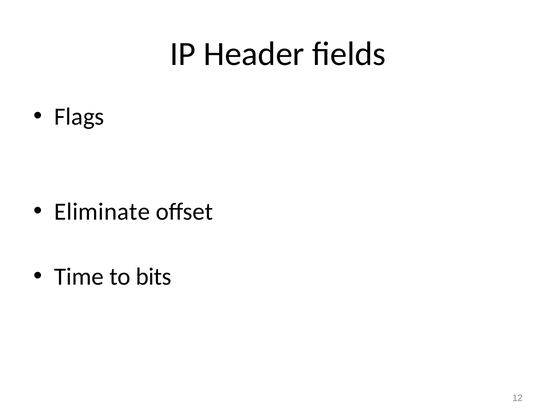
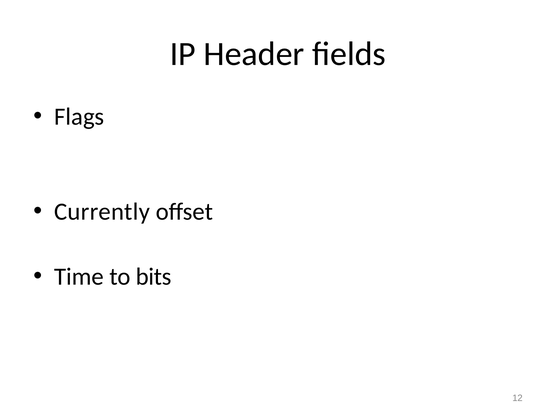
Eliminate: Eliminate -> Currently
